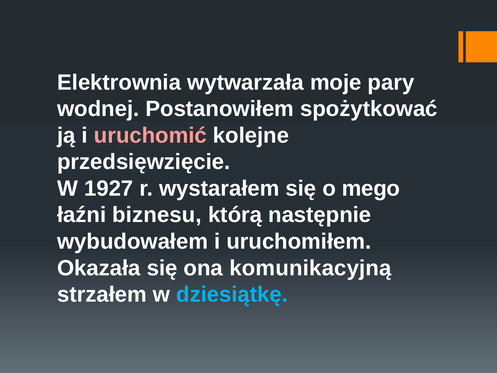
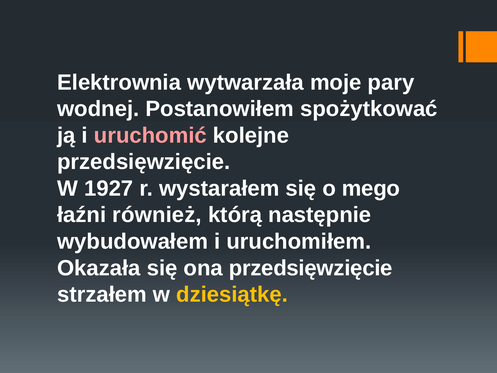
biznesu: biznesu -> również
ona komunikacyjną: komunikacyjną -> przedsięwzięcie
dziesiątkę colour: light blue -> yellow
